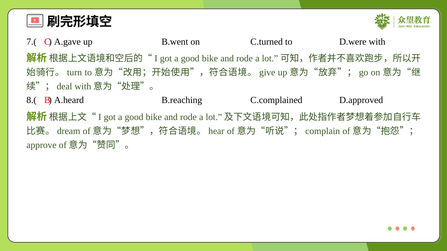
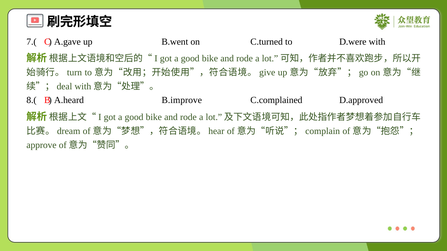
B.reaching: B.reaching -> B.improve
